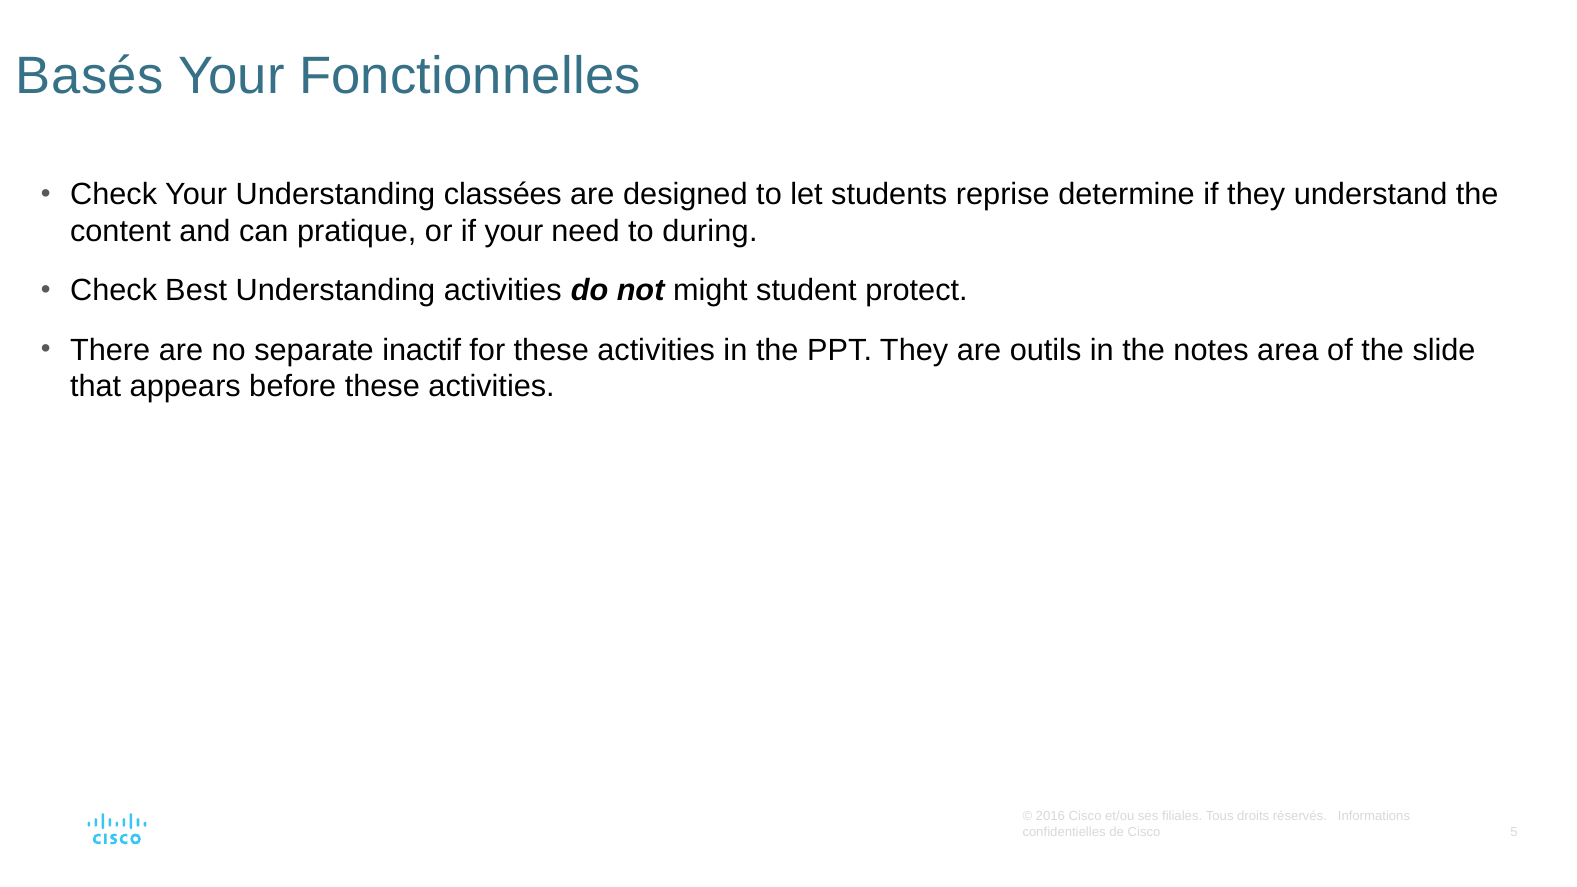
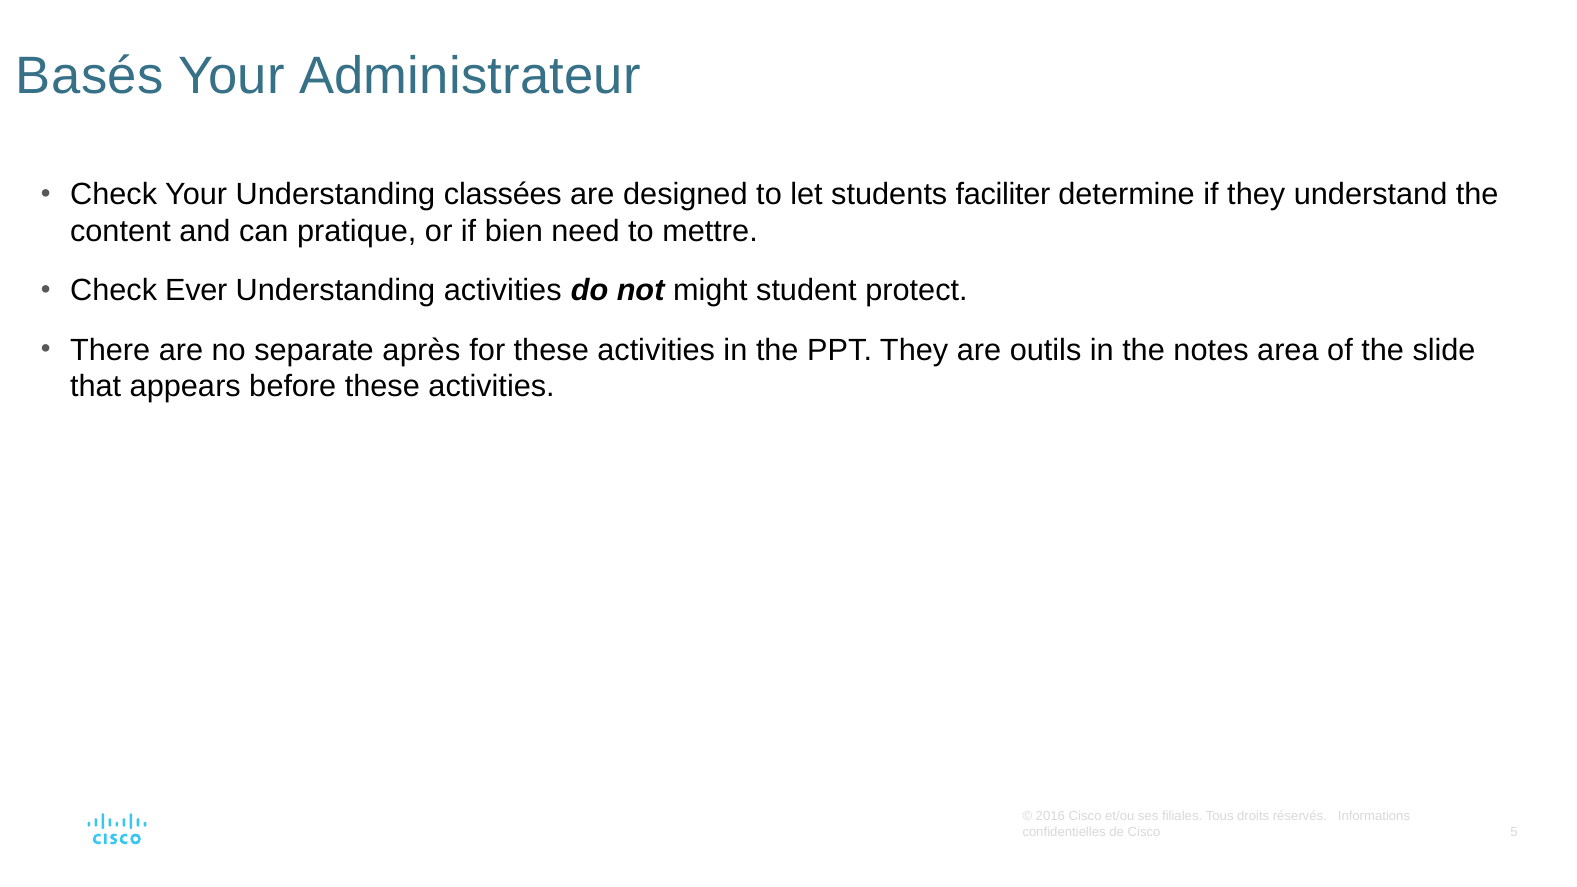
Fonctionnelles: Fonctionnelles -> Administrateur
reprise: reprise -> faciliter
if your: your -> bien
during: during -> mettre
Best: Best -> Ever
inactif: inactif -> après
